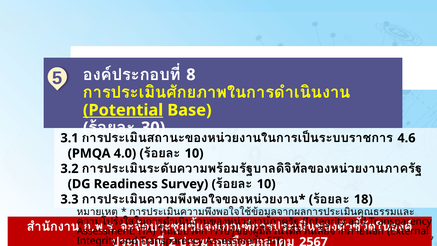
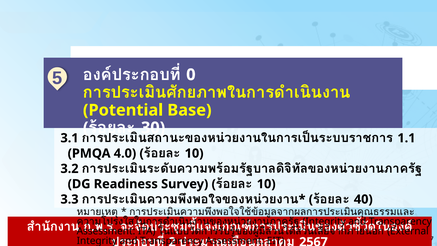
8: 8 -> 0
Potential underline: present -> none
4.6: 4.6 -> 1.1
18: 18 -> 40
